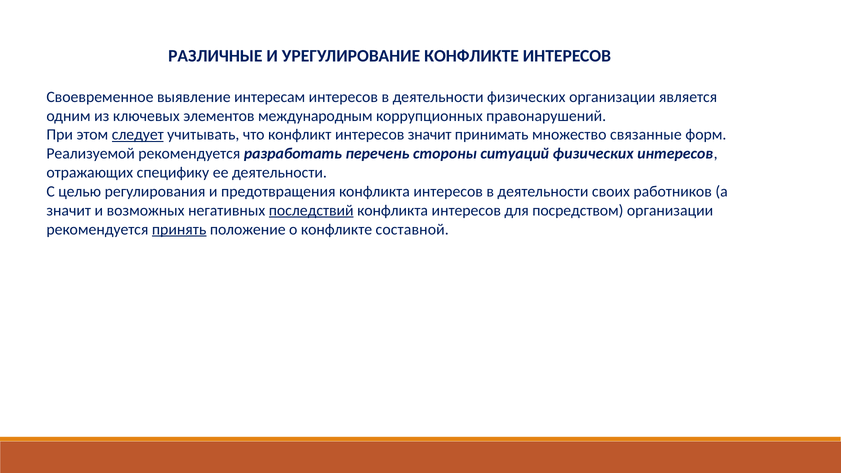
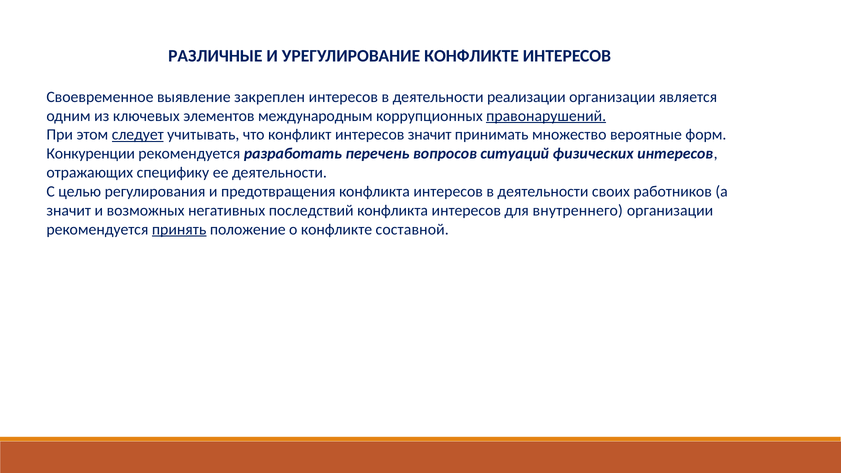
интересам: интересам -> закреплен
деятельности физических: физических -> реализации
правонарушений underline: none -> present
связанные: связанные -> вероятные
Реализуемой: Реализуемой -> Конкуренции
стороны: стороны -> вопросов
последствий underline: present -> none
посредством: посредством -> внутреннего
